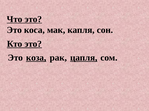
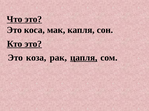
коза underline: present -> none
